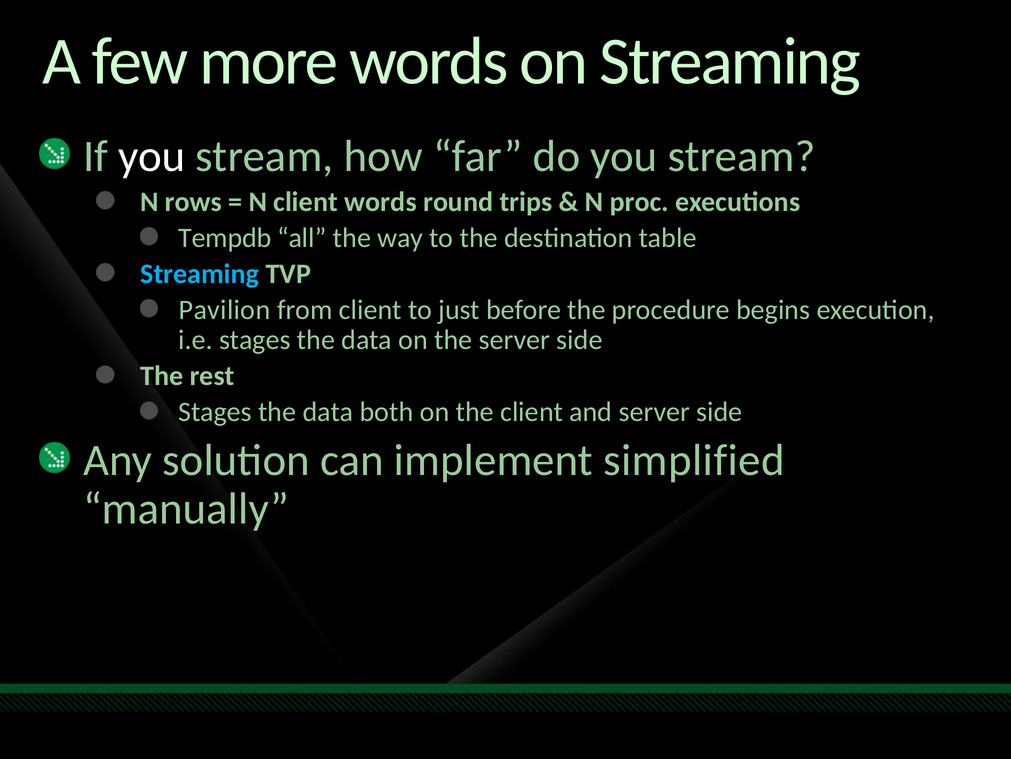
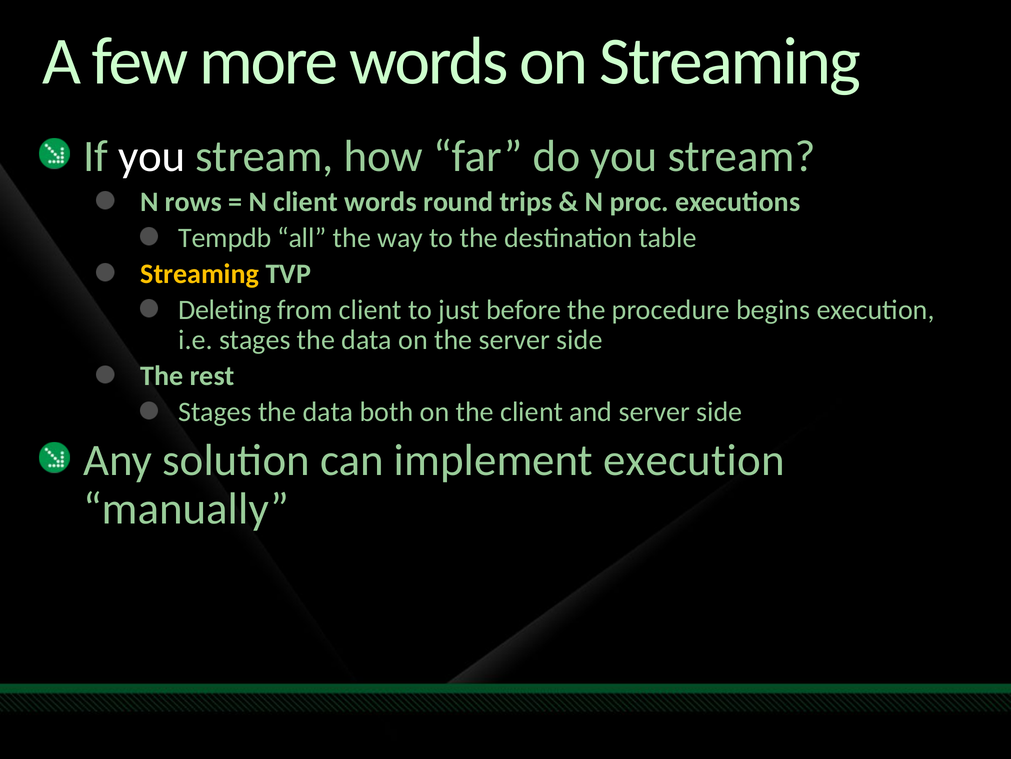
Streaming at (200, 273) colour: light blue -> yellow
Pavilion: Pavilion -> Deleting
implement simplified: simplified -> execution
